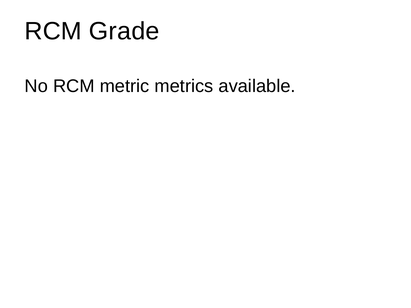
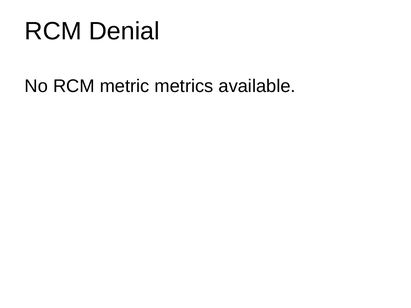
Grade: Grade -> Denial
